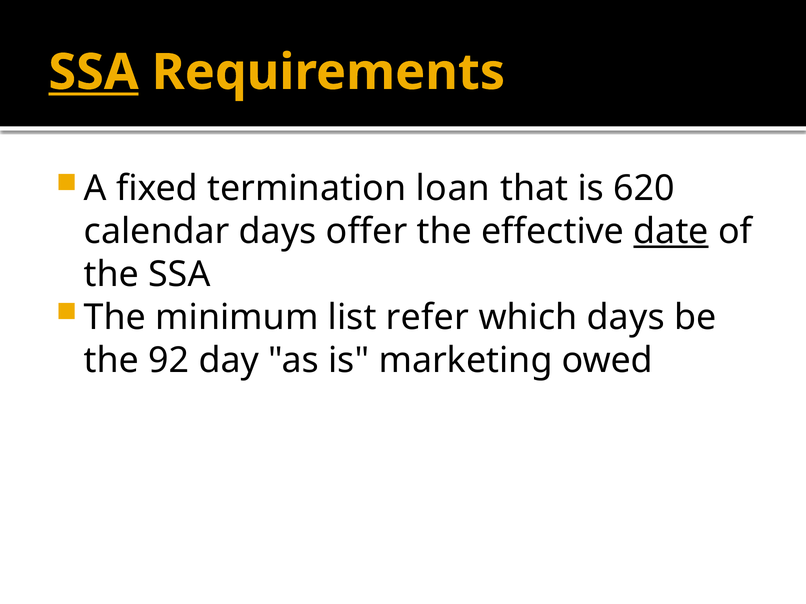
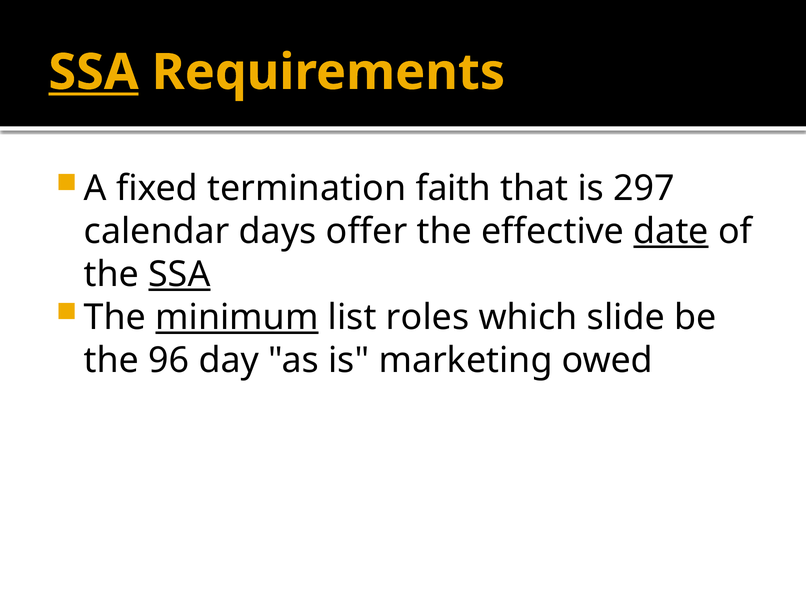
loan: loan -> faith
620: 620 -> 297
SSA at (179, 275) underline: none -> present
minimum underline: none -> present
refer: refer -> roles
which days: days -> slide
92: 92 -> 96
